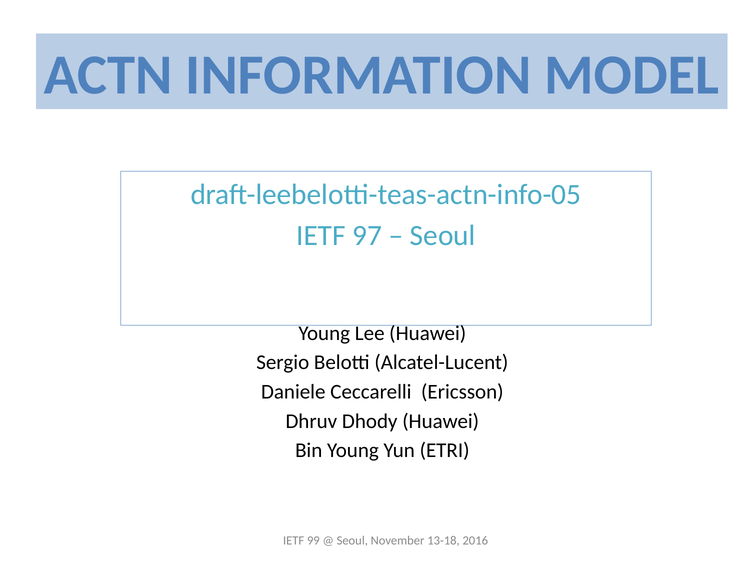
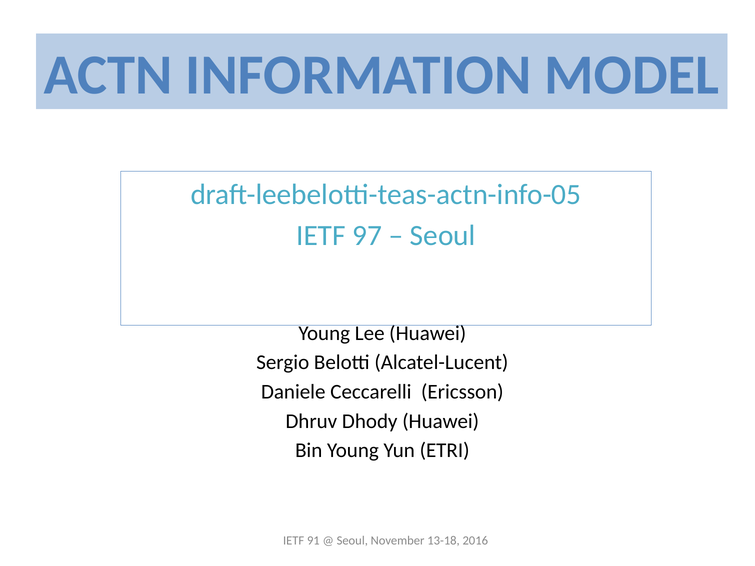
99: 99 -> 91
